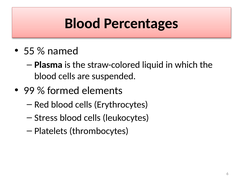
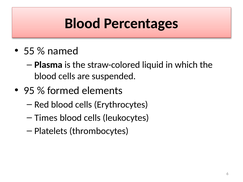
99: 99 -> 95
Stress: Stress -> Times
